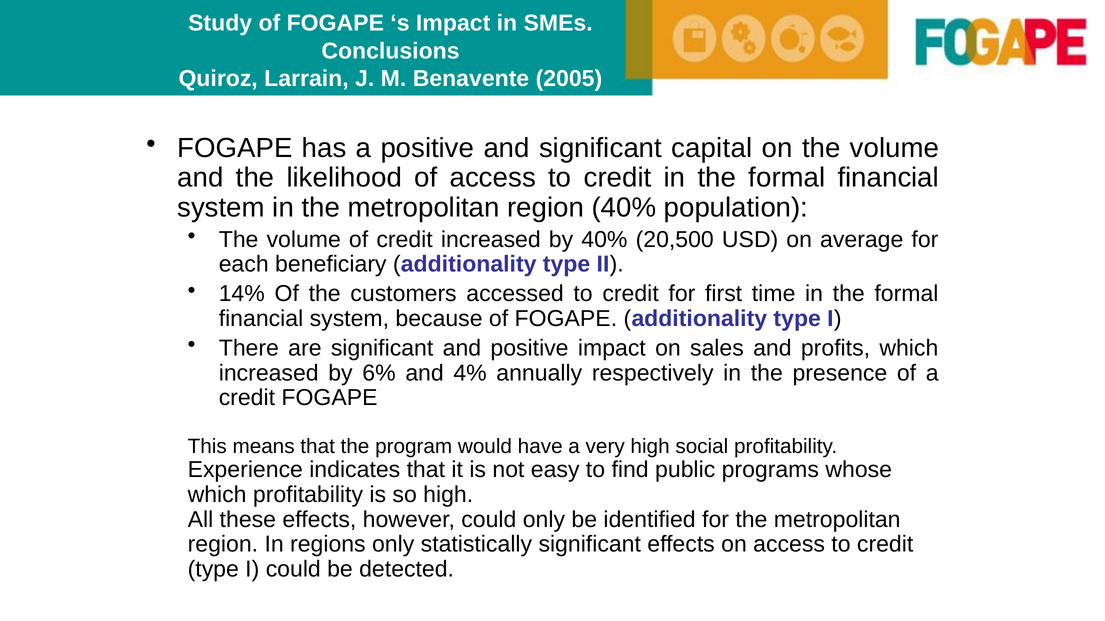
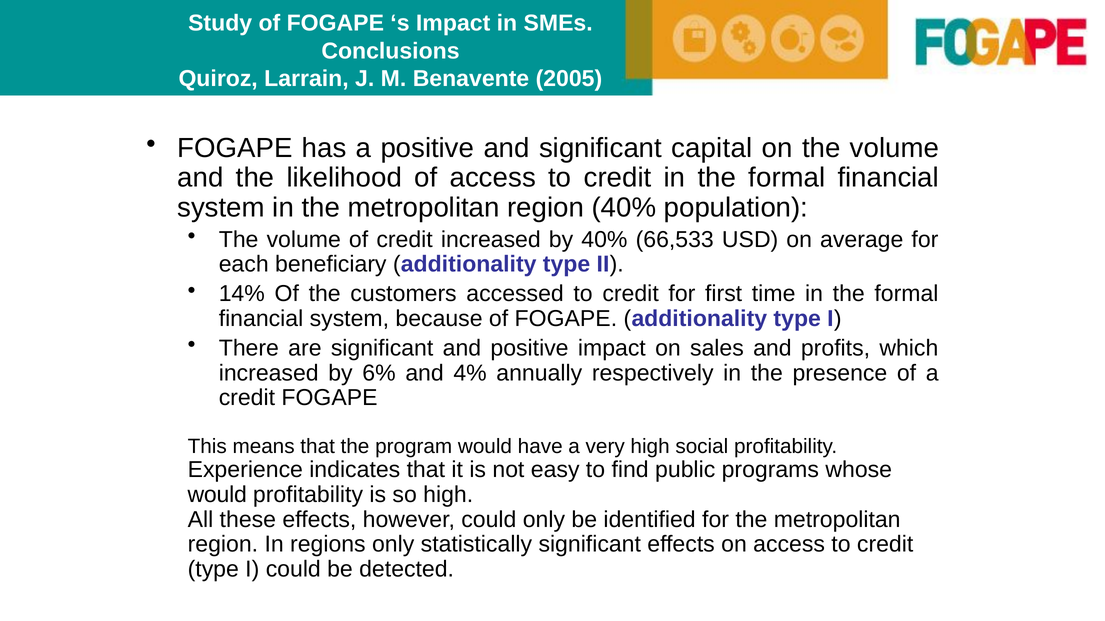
20,500: 20,500 -> 66,533
which at (217, 495): which -> would
